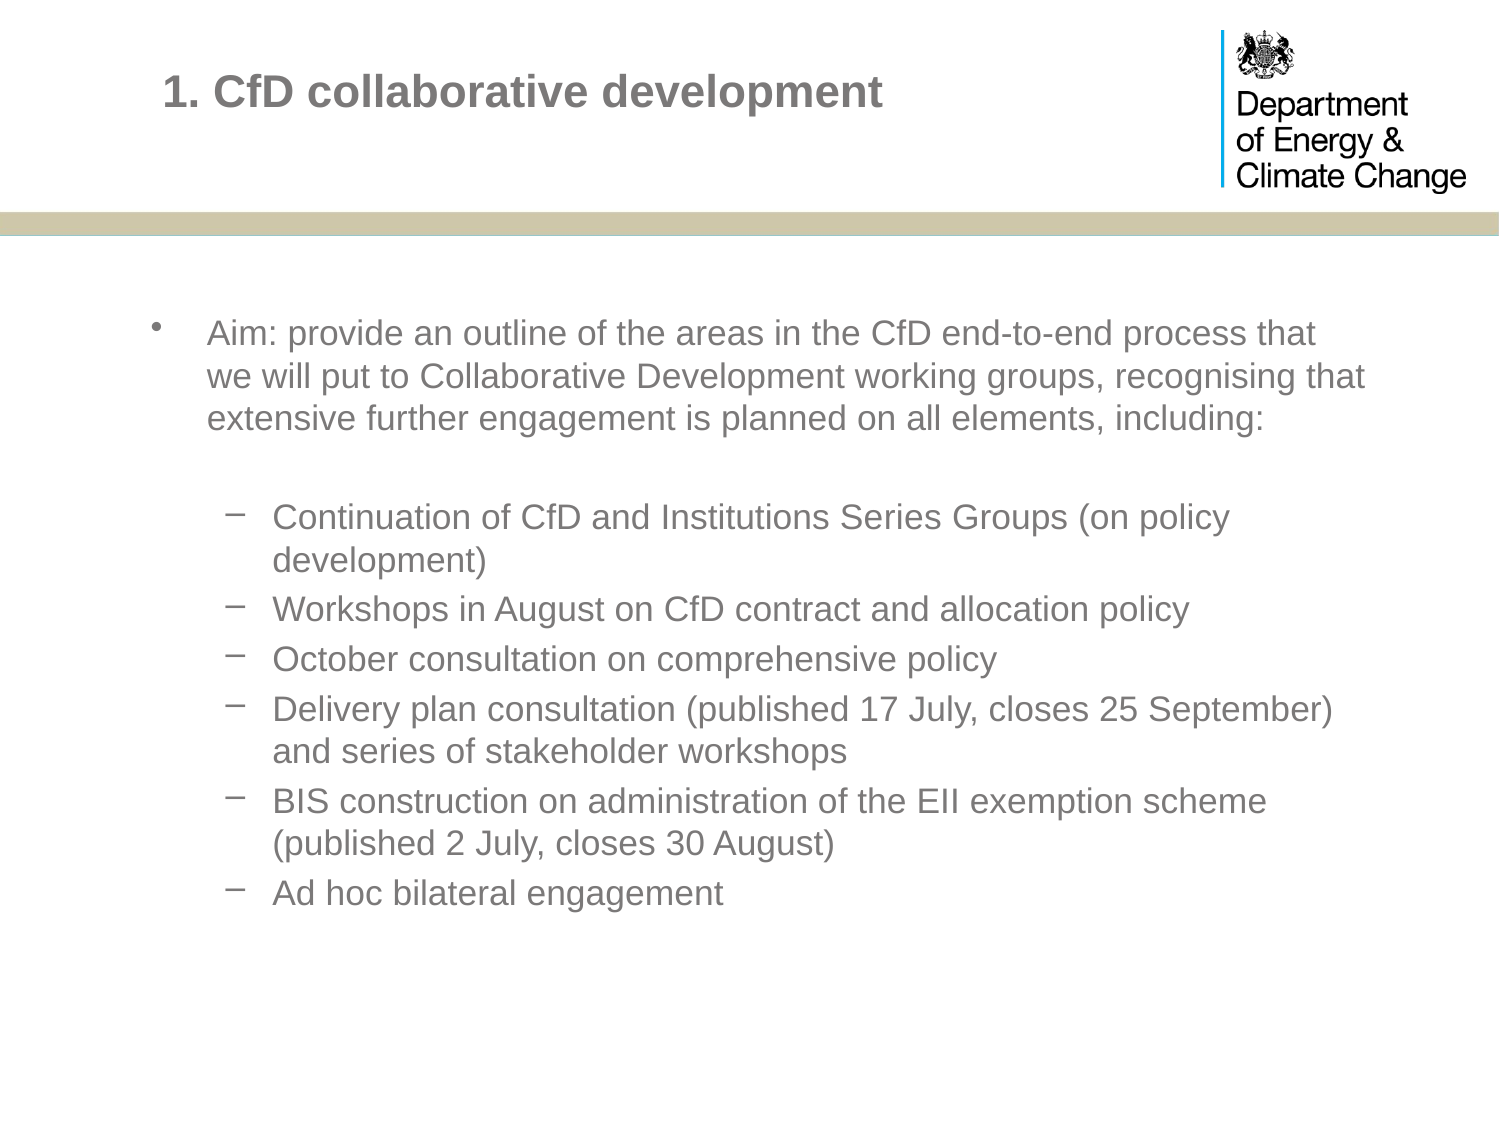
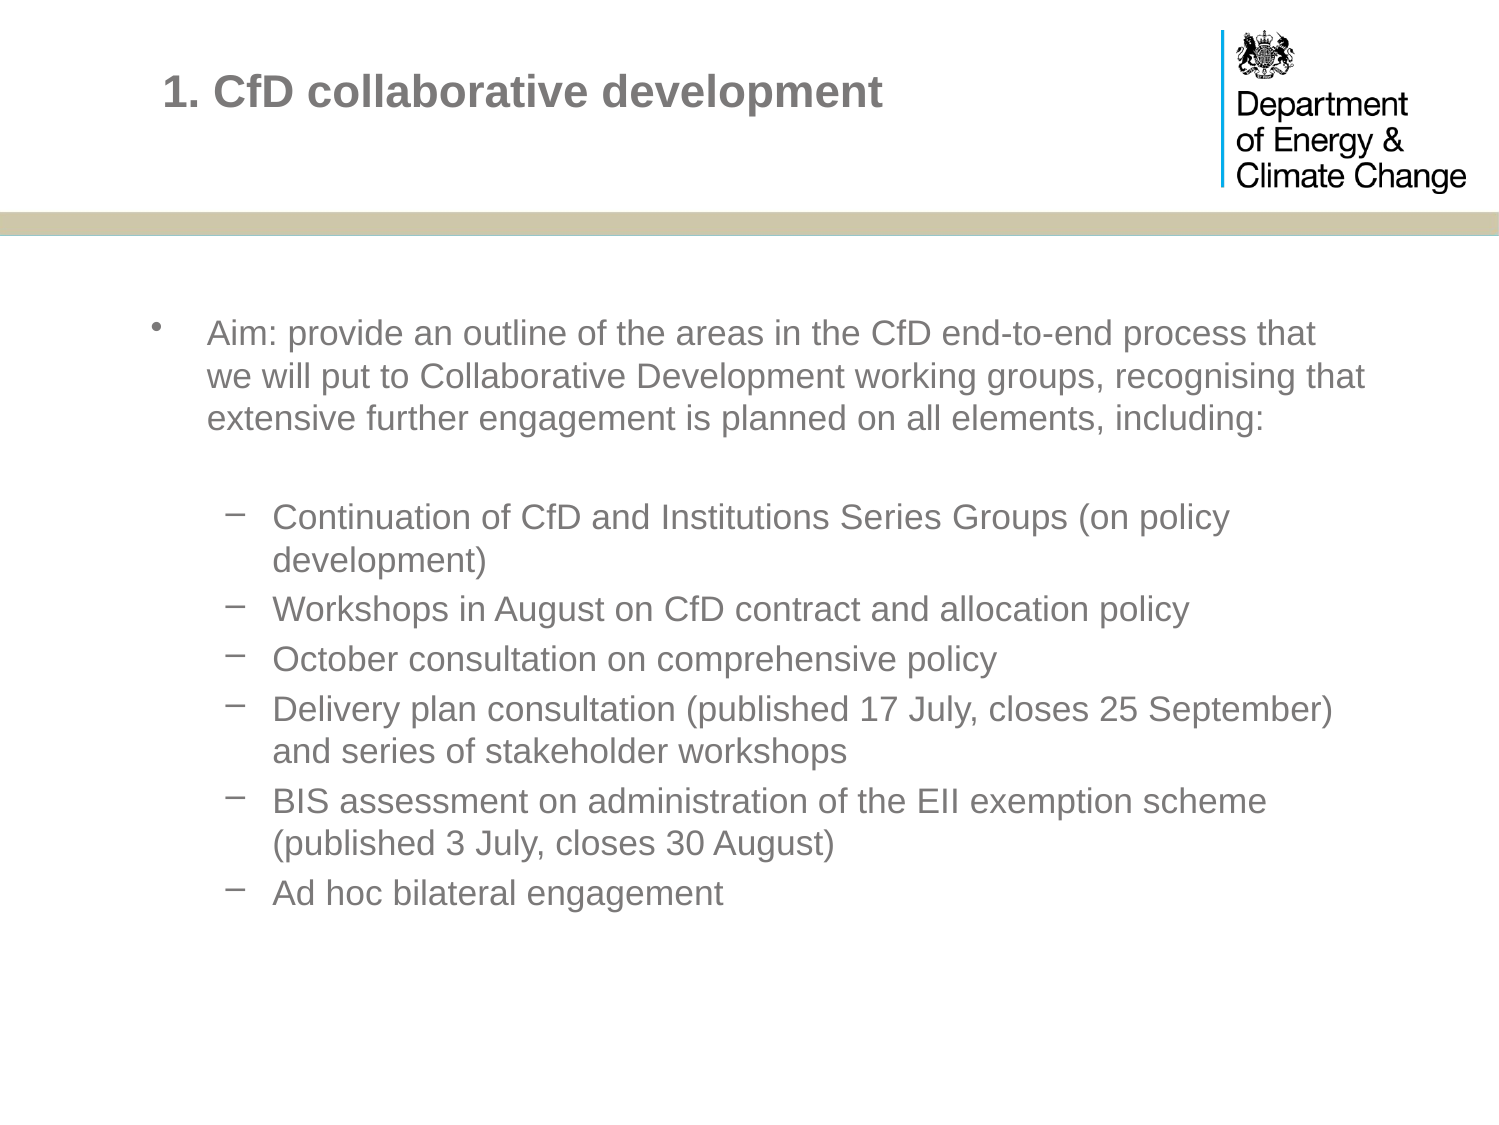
construction: construction -> assessment
2: 2 -> 3
